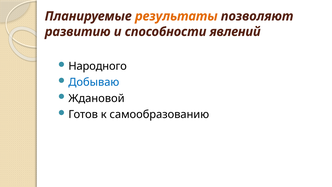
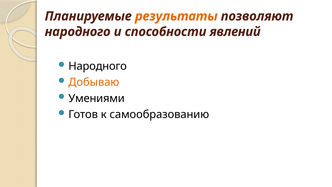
развитию at (78, 32): развитию -> народного
Добываю colour: blue -> orange
Ждановой: Ждановой -> Умениями
